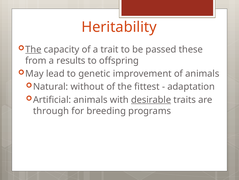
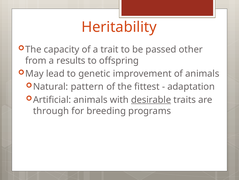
The at (33, 49) underline: present -> none
these: these -> other
without: without -> pattern
